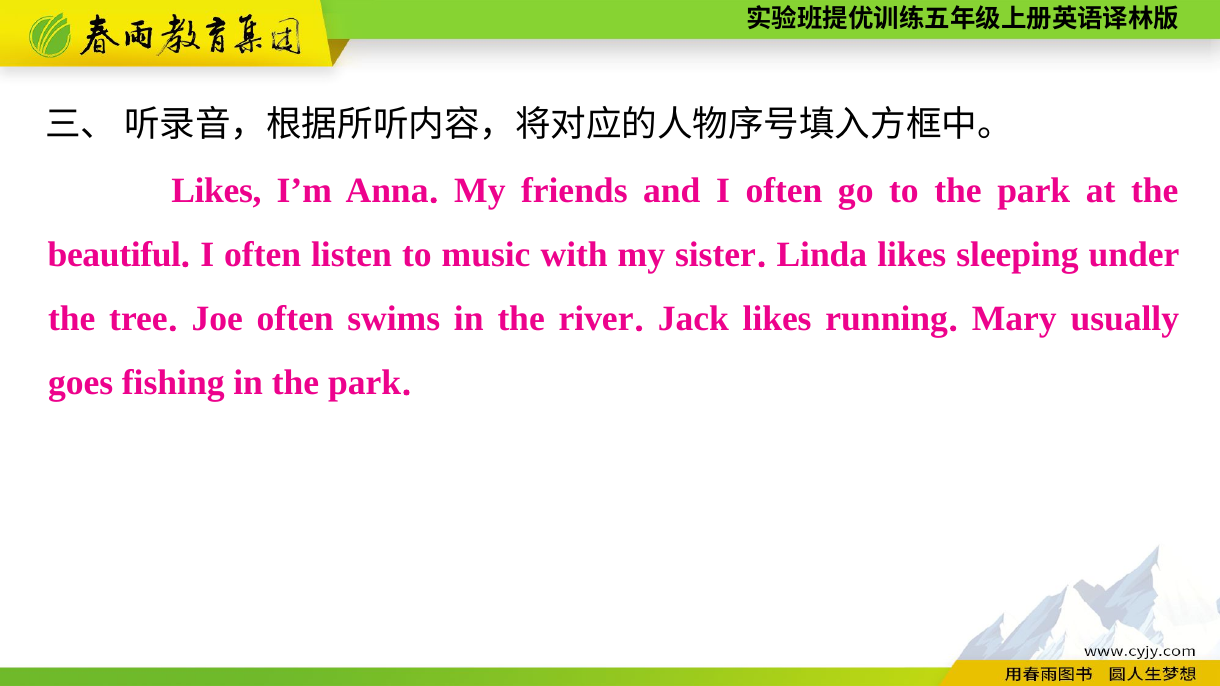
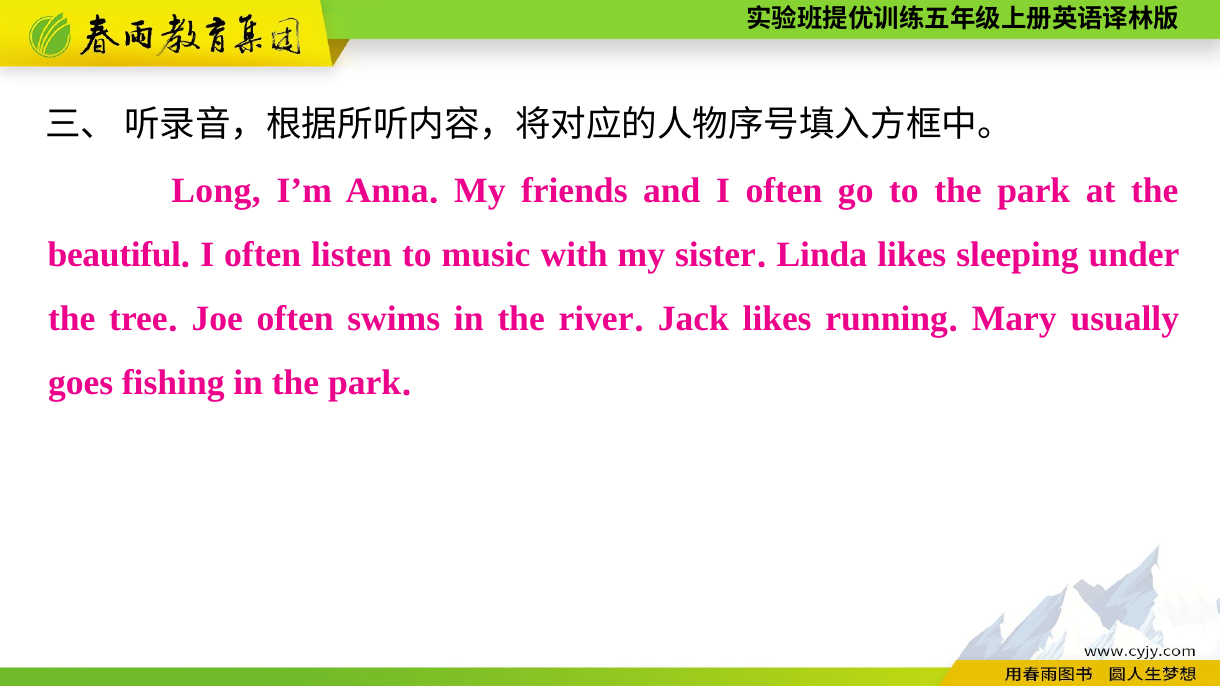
Likes at (216, 191): Likes -> Long
